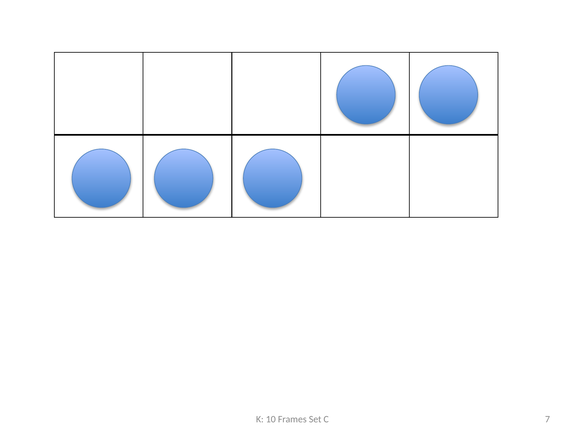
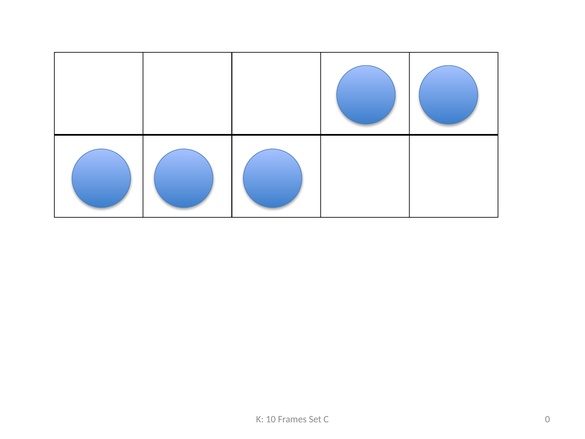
7: 7 -> 0
